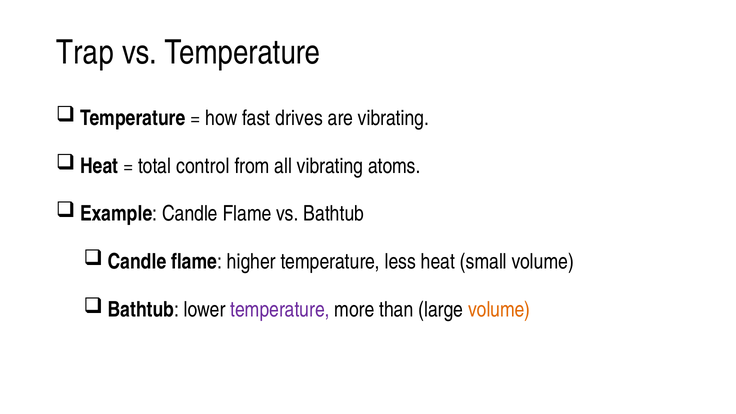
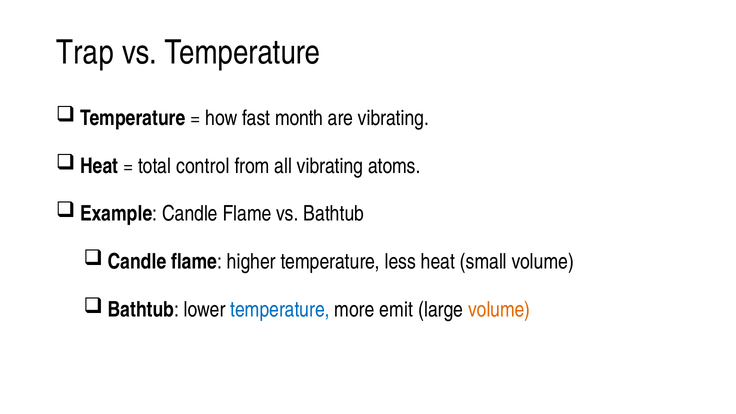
drives: drives -> month
temperature at (280, 310) colour: purple -> blue
than: than -> emit
